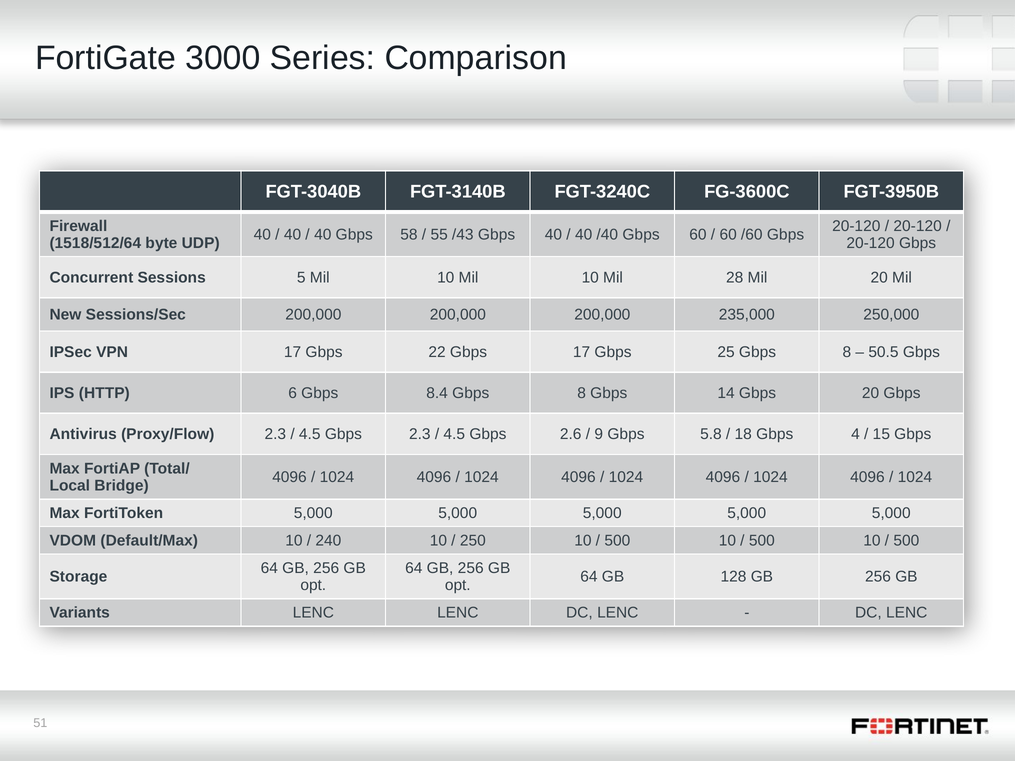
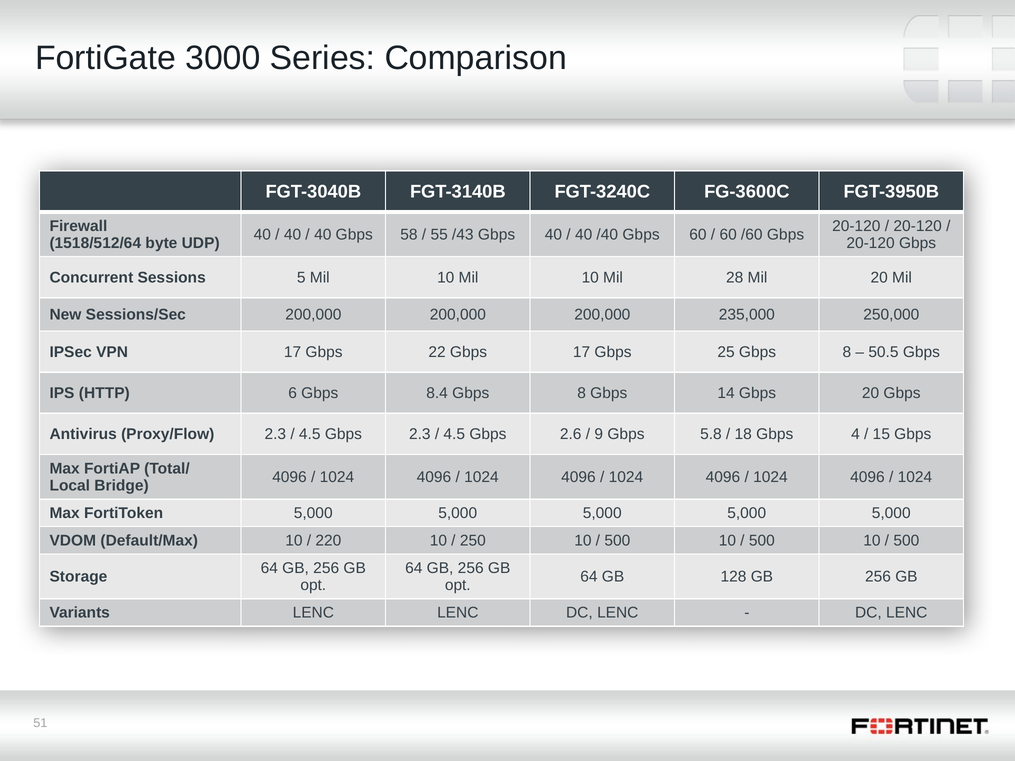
240: 240 -> 220
